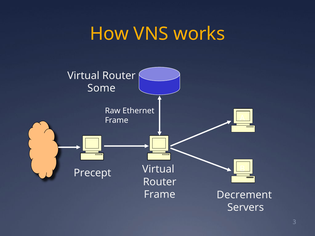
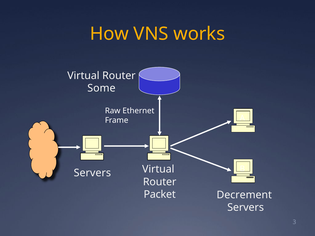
Precept at (92, 173): Precept -> Servers
Frame at (160, 195): Frame -> Packet
